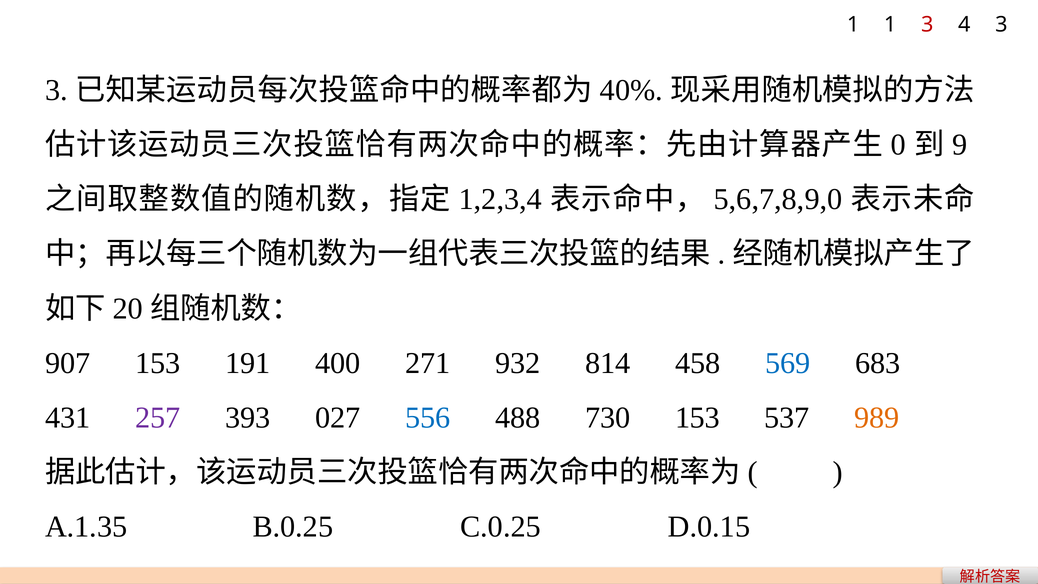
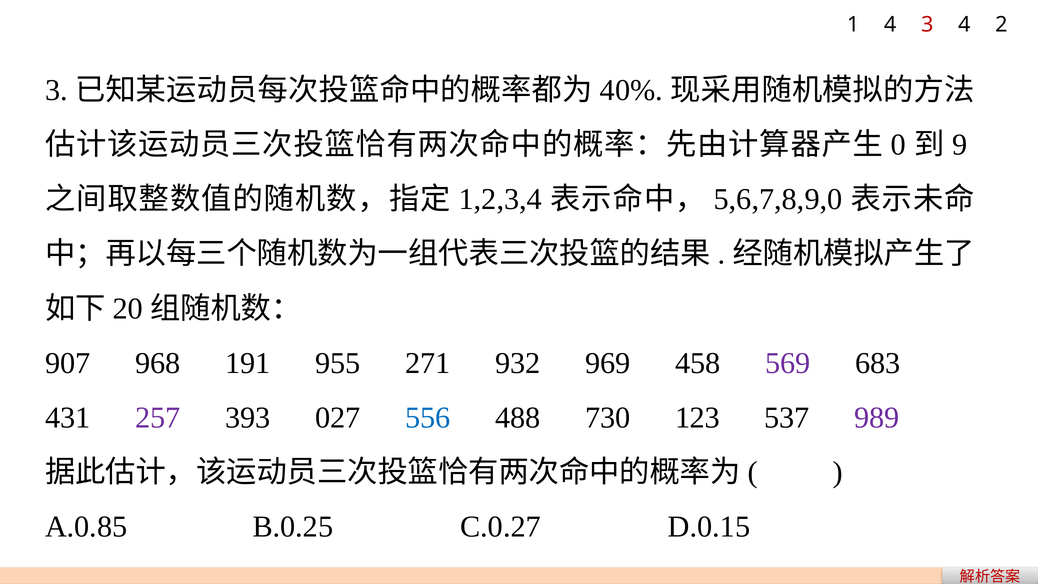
1 1: 1 -> 4
4 3: 3 -> 2
907 153: 153 -> 968
400: 400 -> 955
814: 814 -> 969
569 colour: blue -> purple
730 153: 153 -> 123
989 colour: orange -> purple
A.1.35: A.1.35 -> A.0.85
C.0.25: C.0.25 -> C.0.27
